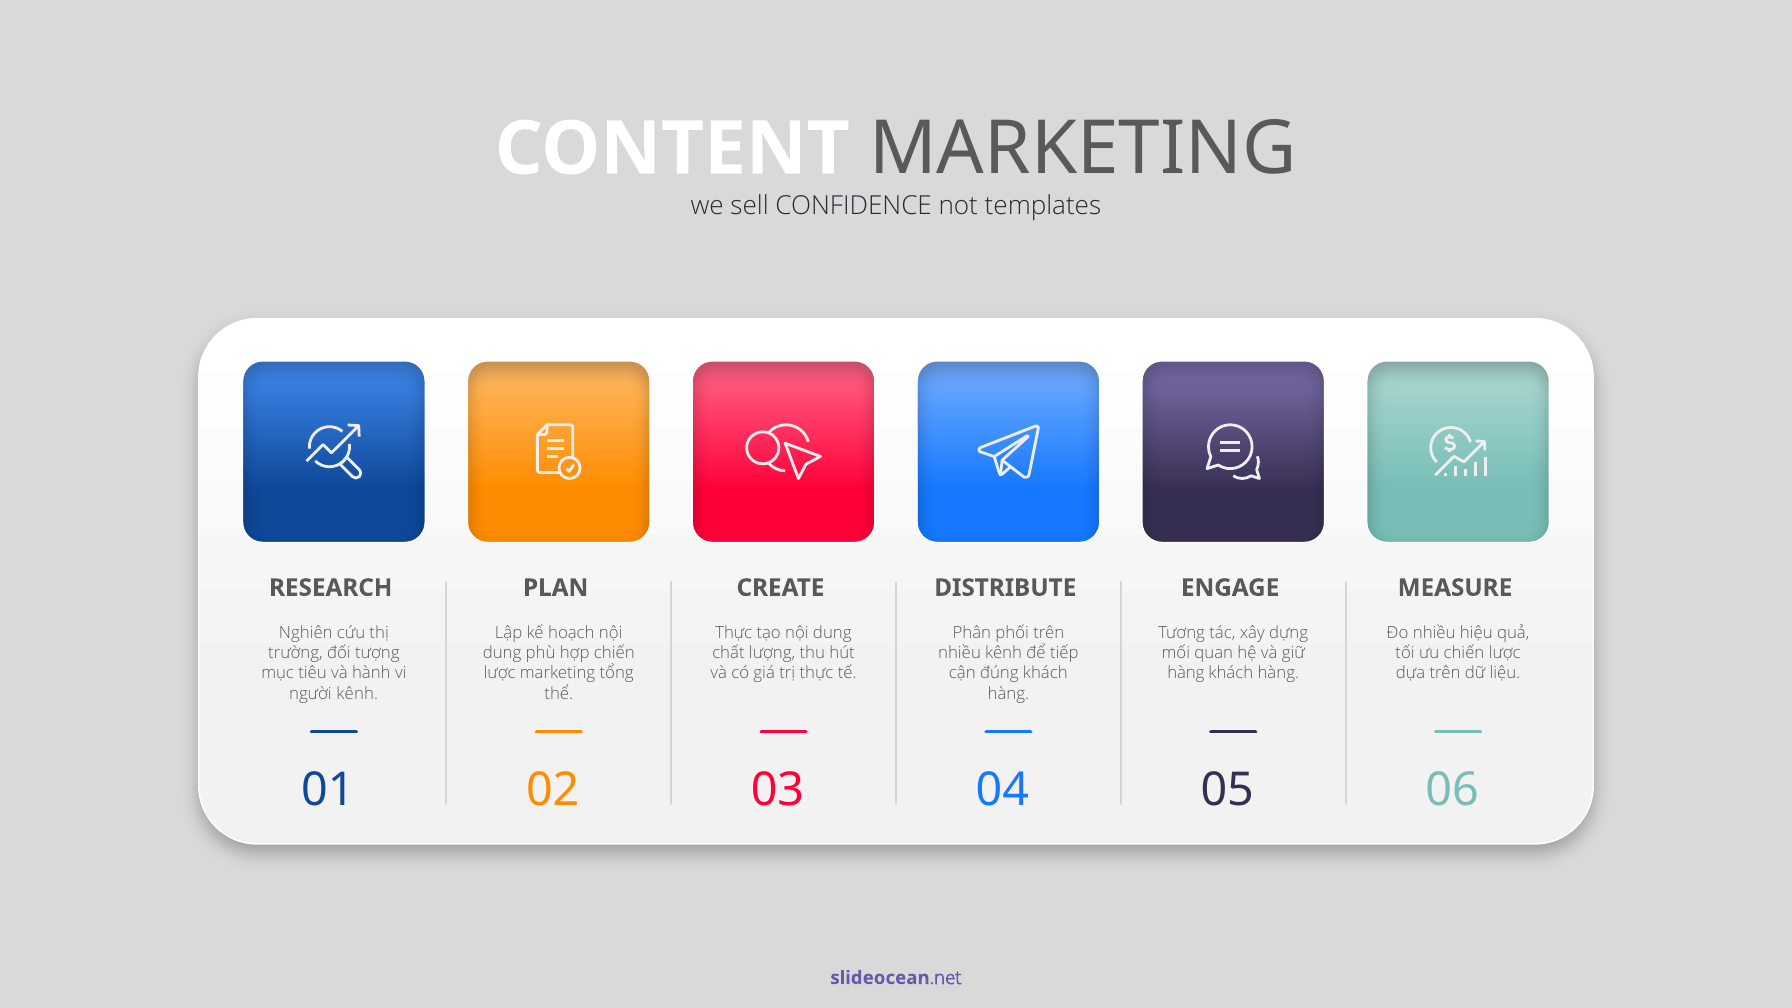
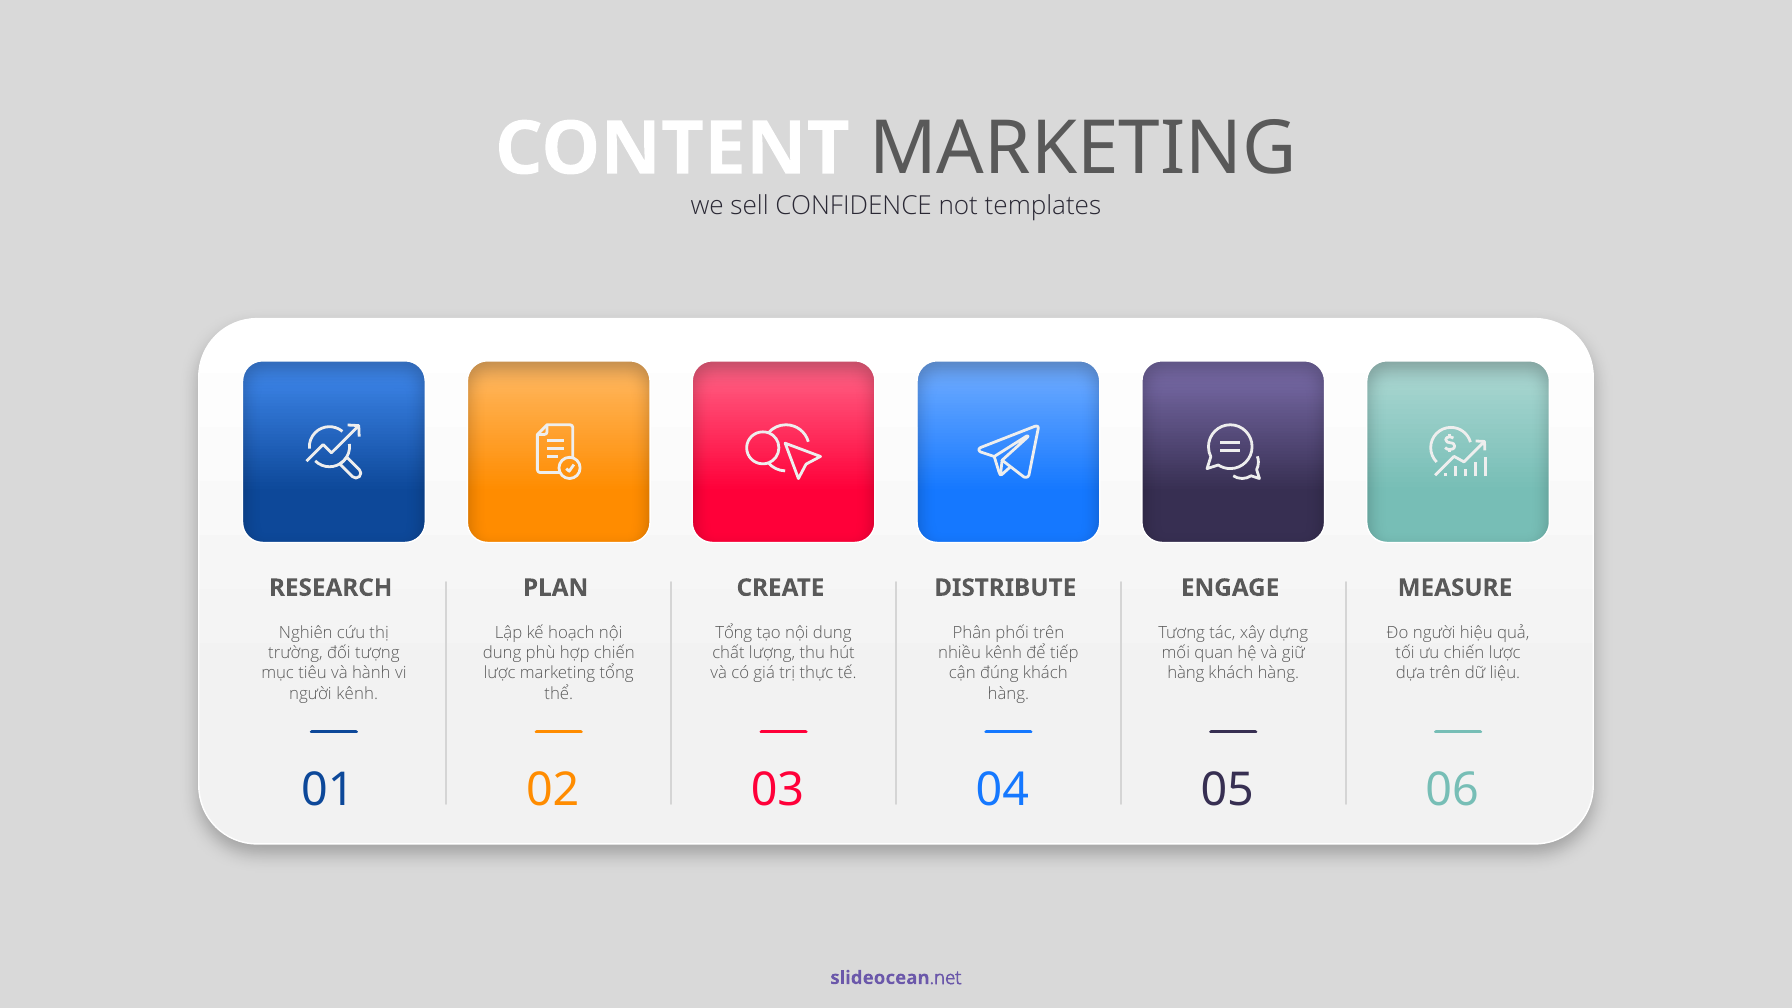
Thực at (734, 633): Thực -> Tổng
Đo nhiều: nhiều -> người
